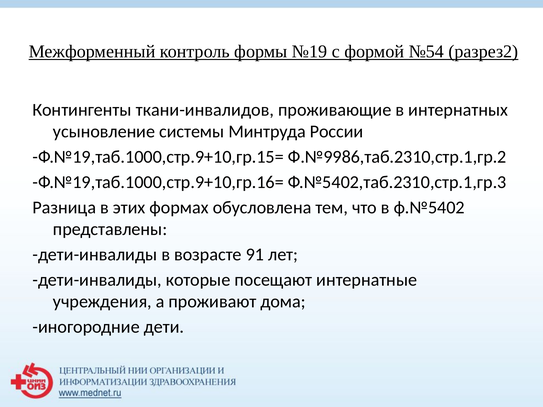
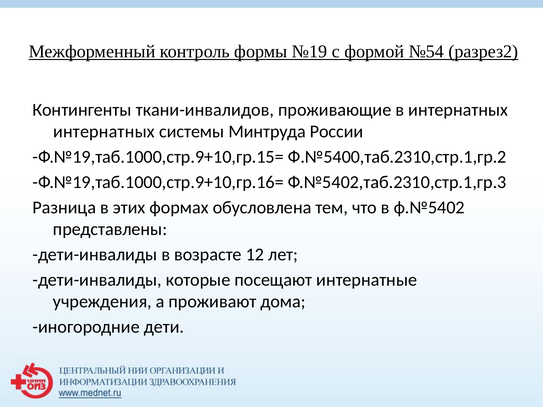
усыновление at (104, 132): усыновление -> интернатных
Ф.№9986,таб.2310,стр.1,гр.2: Ф.№9986,таб.2310,стр.1,гр.2 -> Ф.№5400,таб.2310,стр.1,гр.2
91: 91 -> 12
